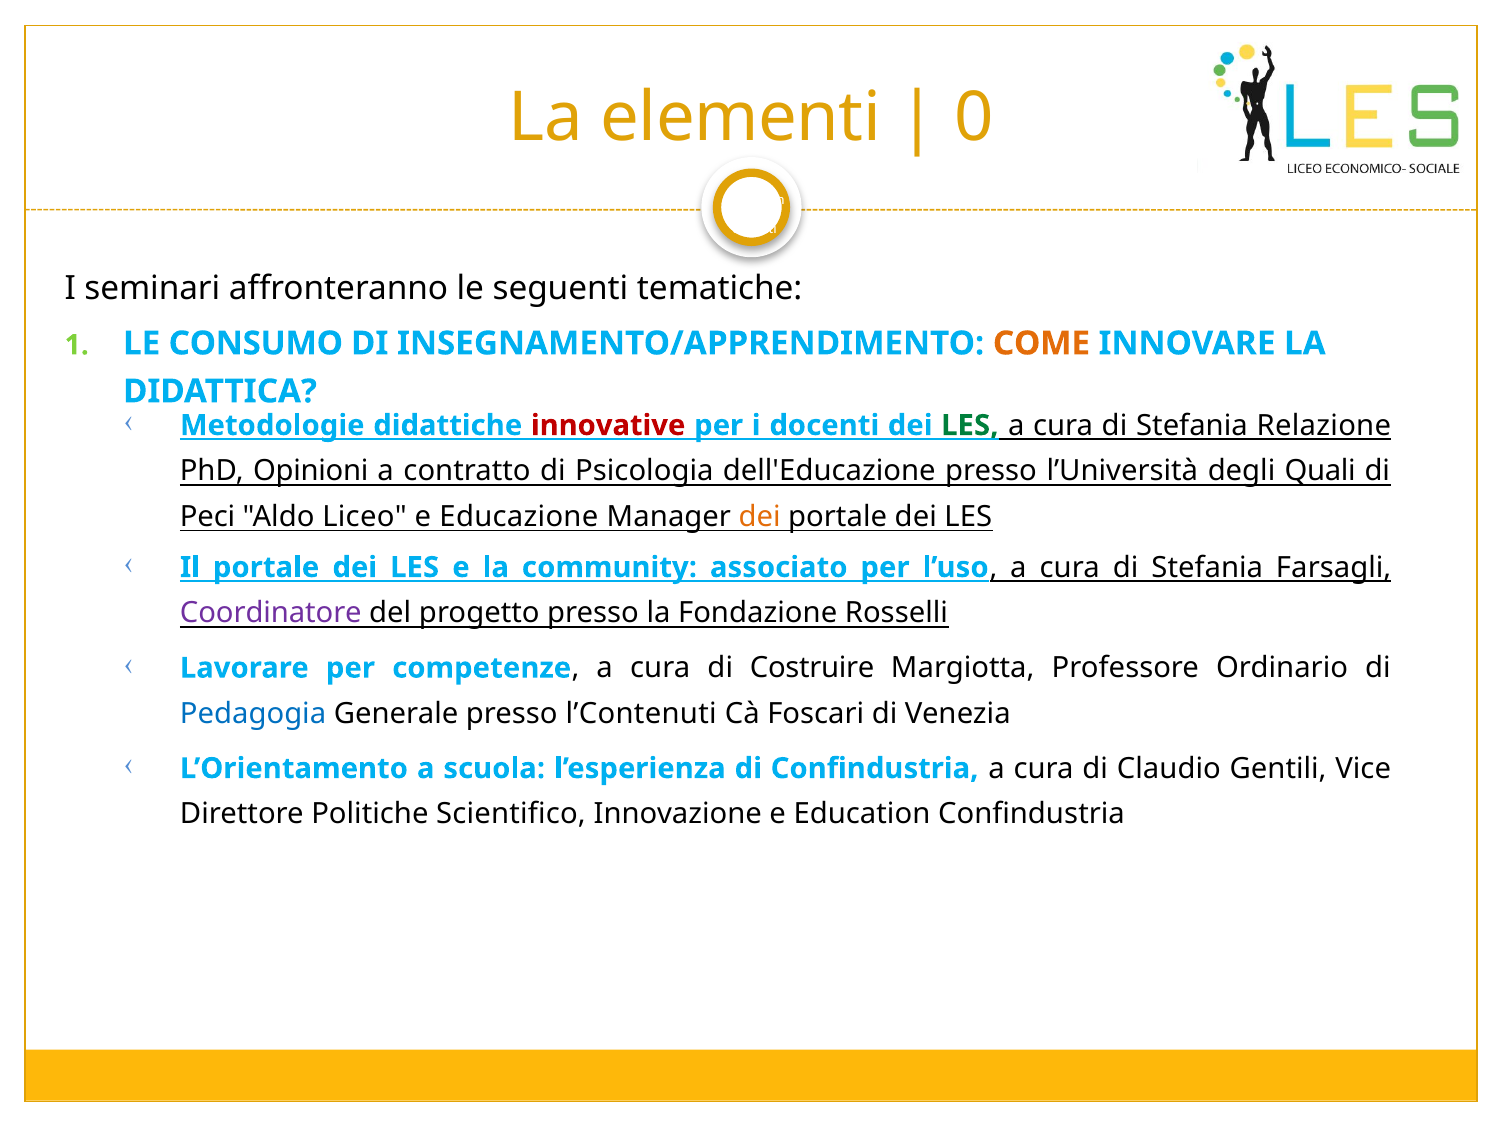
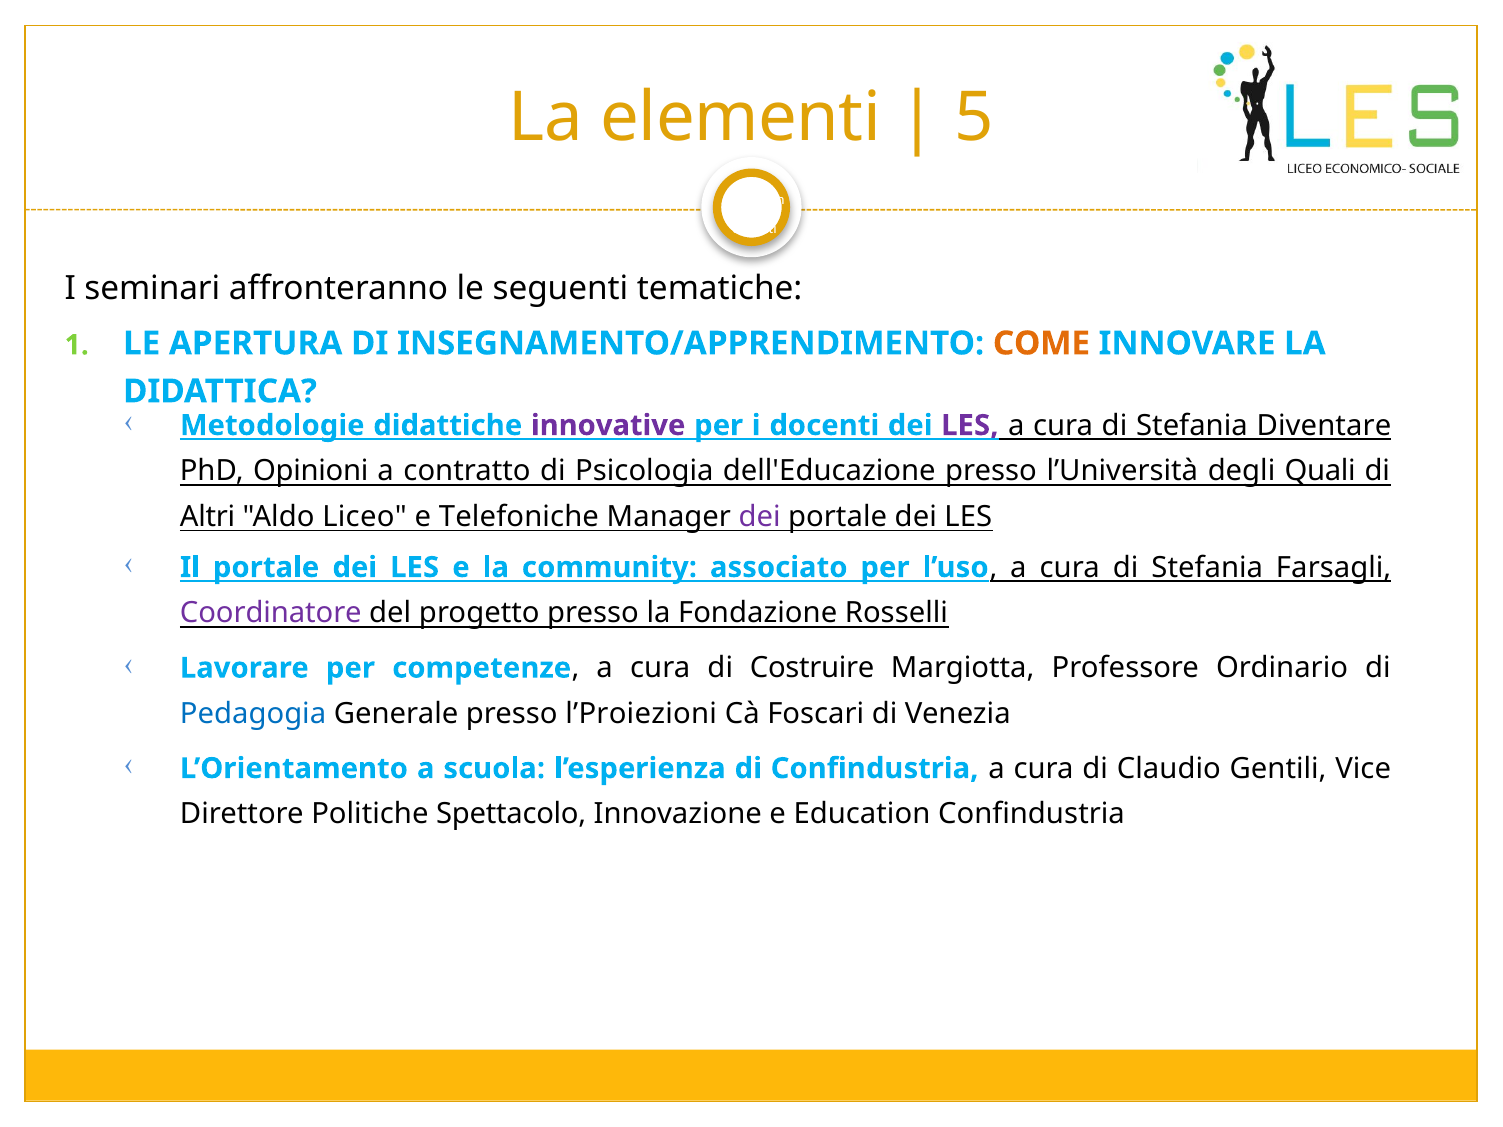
0: 0 -> 5
CONSUMO: CONSUMO -> APERTURA
innovative colour: red -> purple
LES at (970, 426) colour: green -> purple
Relazione: Relazione -> Diventare
Peci: Peci -> Altri
Educazione: Educazione -> Telefoniche
dei at (760, 517) colour: orange -> purple
l’Contenuti: l’Contenuti -> l’Proiezioni
Scientifico: Scientifico -> Spettacolo
